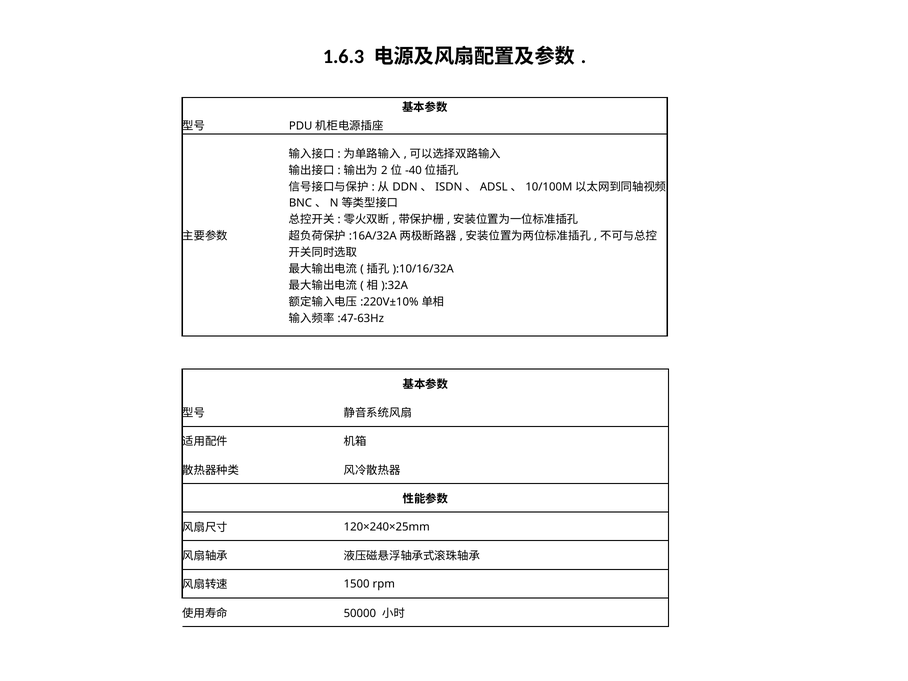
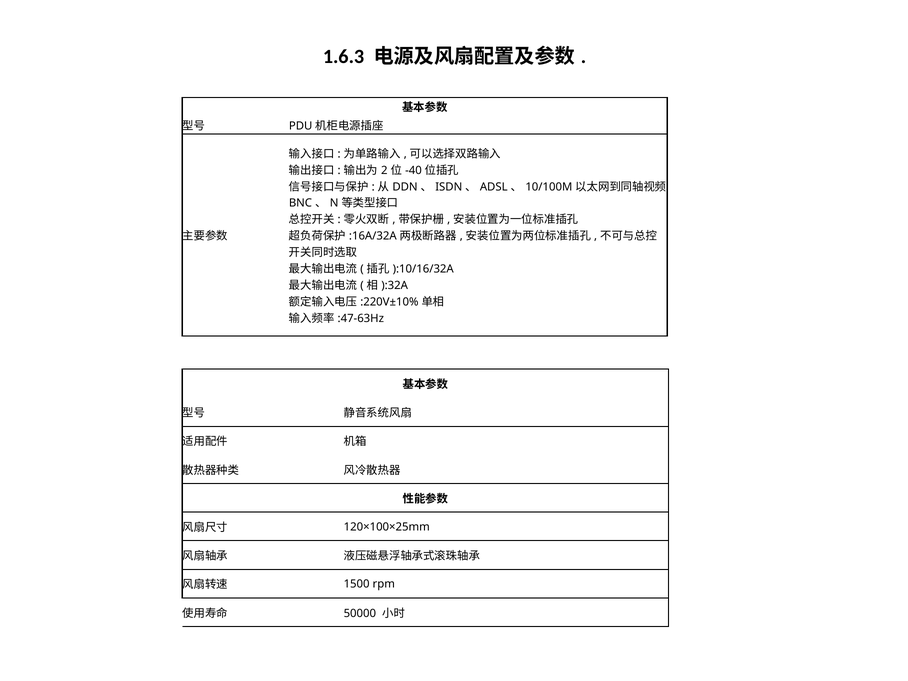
120×240×25mm: 120×240×25mm -> 120×100×25mm
